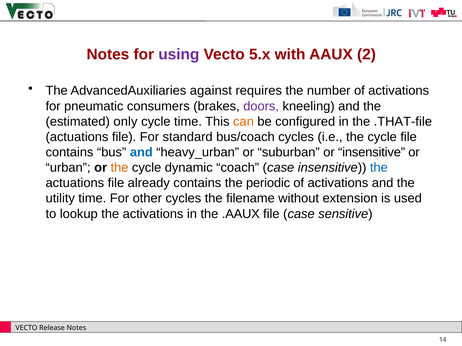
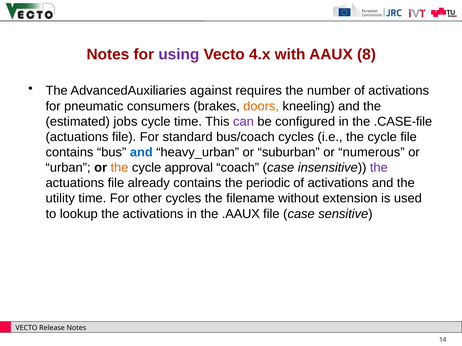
5.x: 5.x -> 4.x
2: 2 -> 8
doors colour: purple -> orange
only: only -> jobs
can colour: orange -> purple
.THAT-file: .THAT-file -> .CASE-file
or insensitive: insensitive -> numerous
dynamic: dynamic -> approval
the at (379, 168) colour: blue -> purple
